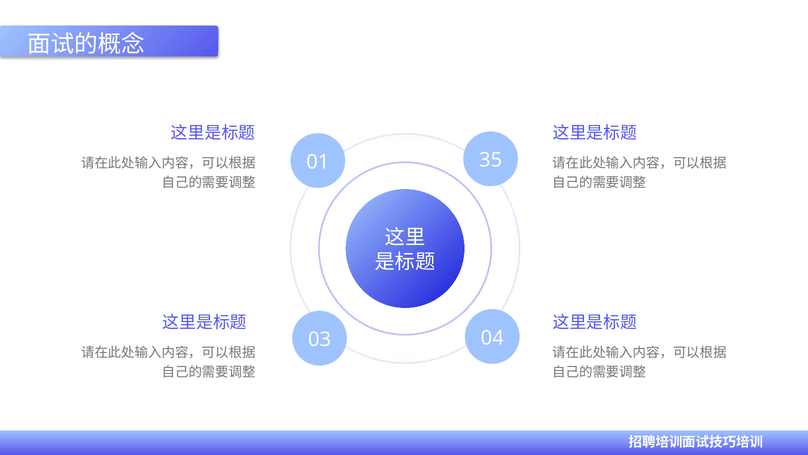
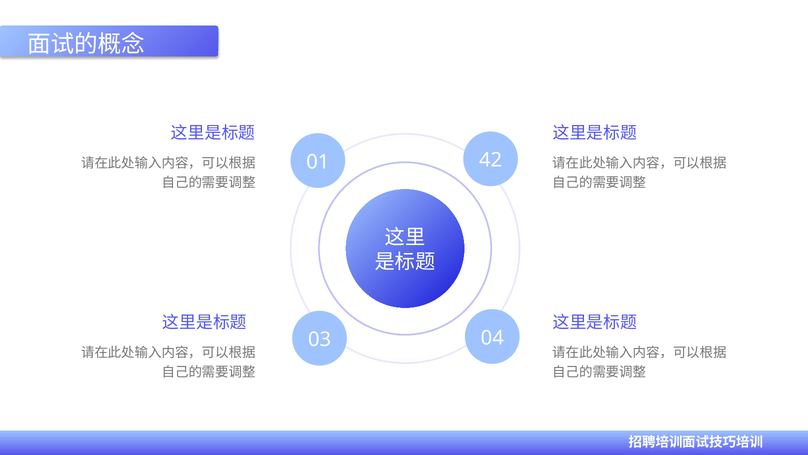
35: 35 -> 42
